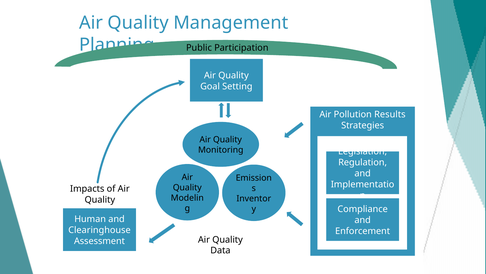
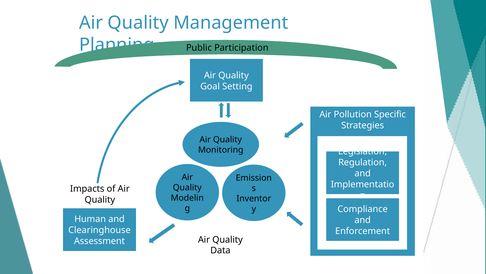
Results: Results -> Specific
